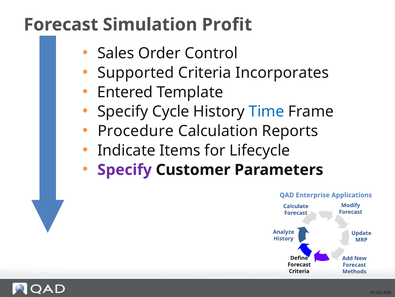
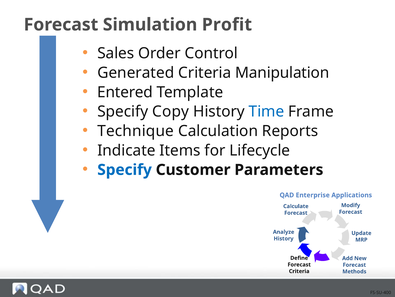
Supported: Supported -> Generated
Incorporates: Incorporates -> Manipulation
Cycle: Cycle -> Copy
Procedure: Procedure -> Technique
Specify at (125, 169) colour: purple -> blue
